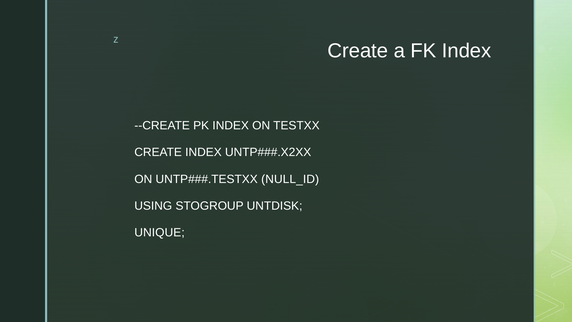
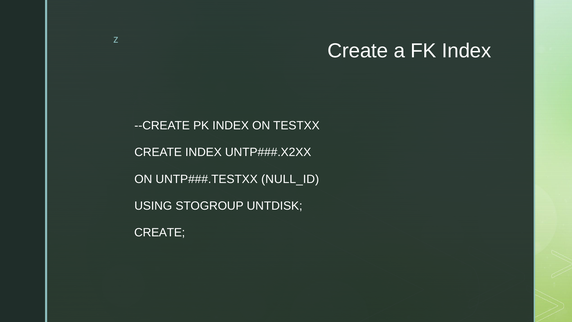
UNIQUE at (160, 232): UNIQUE -> CREATE
